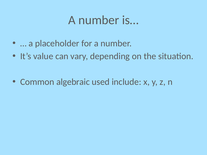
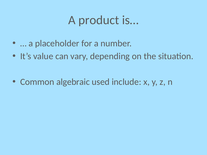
number at (99, 20): number -> product
